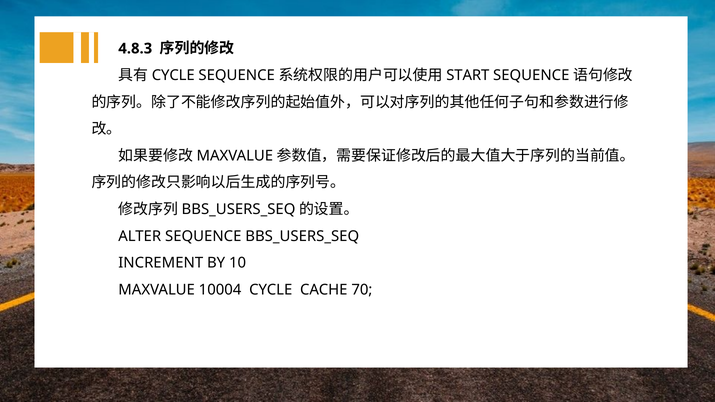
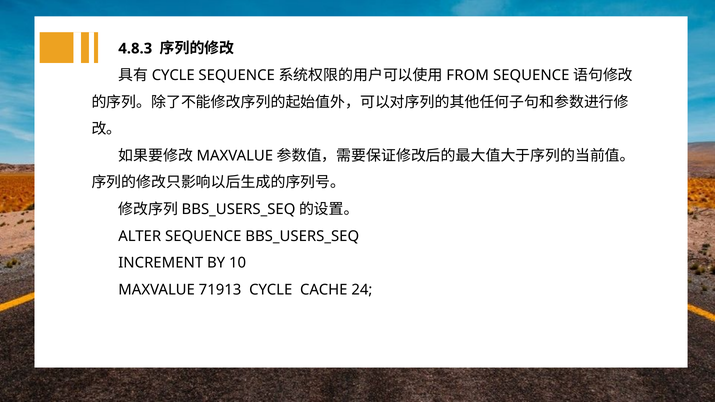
START: START -> FROM
10004: 10004 -> 71913
70: 70 -> 24
